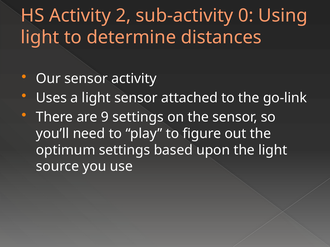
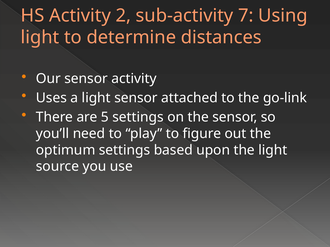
0: 0 -> 7
9: 9 -> 5
